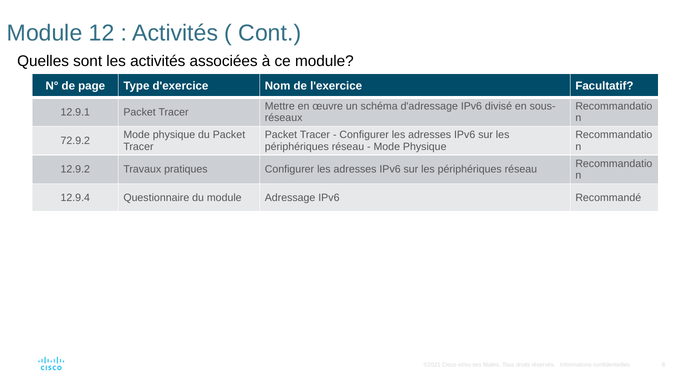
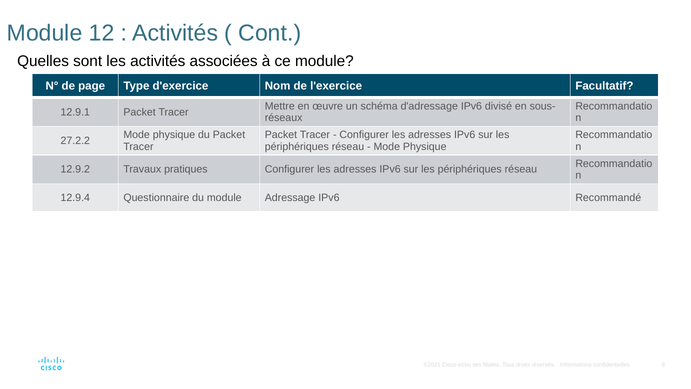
72.9.2: 72.9.2 -> 27.2.2
